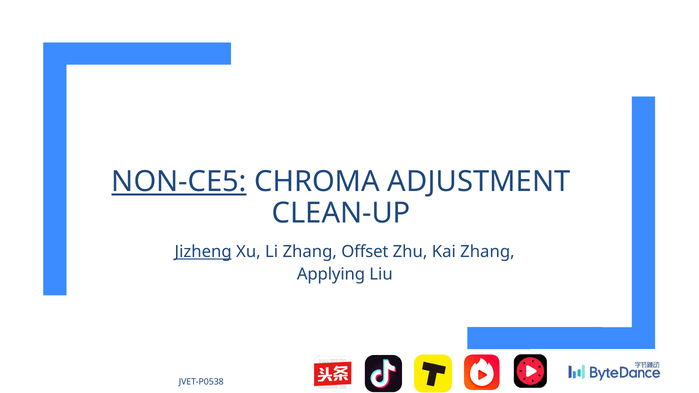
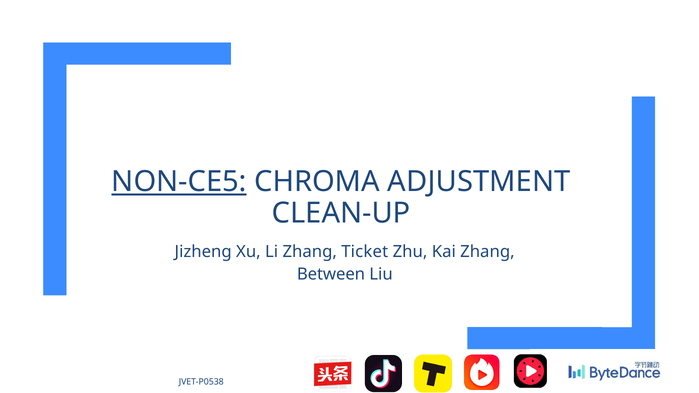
Jizheng underline: present -> none
Offset: Offset -> Ticket
Applying: Applying -> Between
